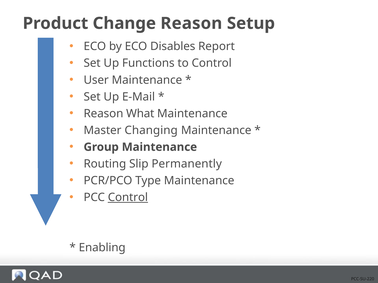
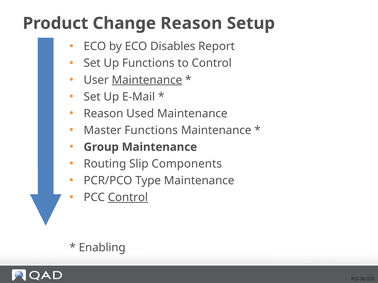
Maintenance at (147, 80) underline: none -> present
What: What -> Used
Master Changing: Changing -> Functions
Permanently: Permanently -> Components
